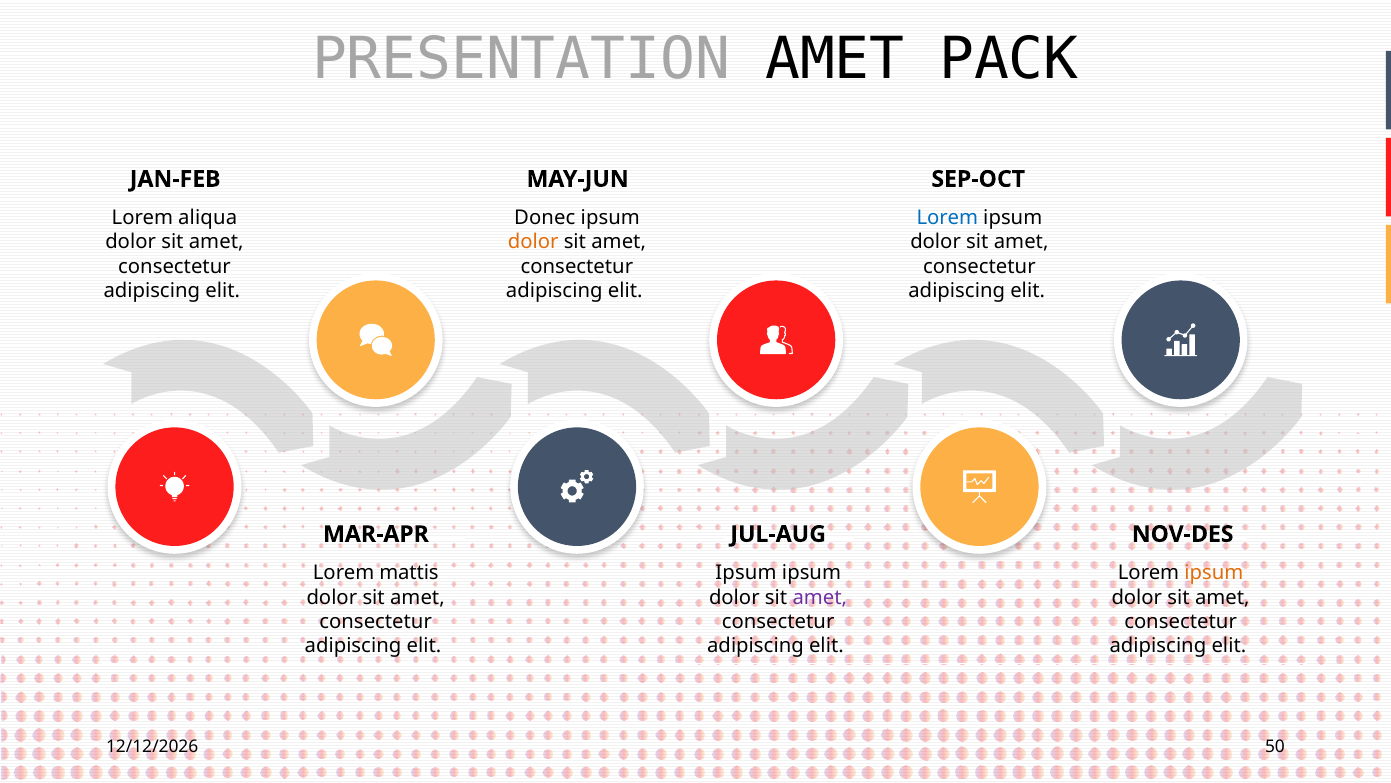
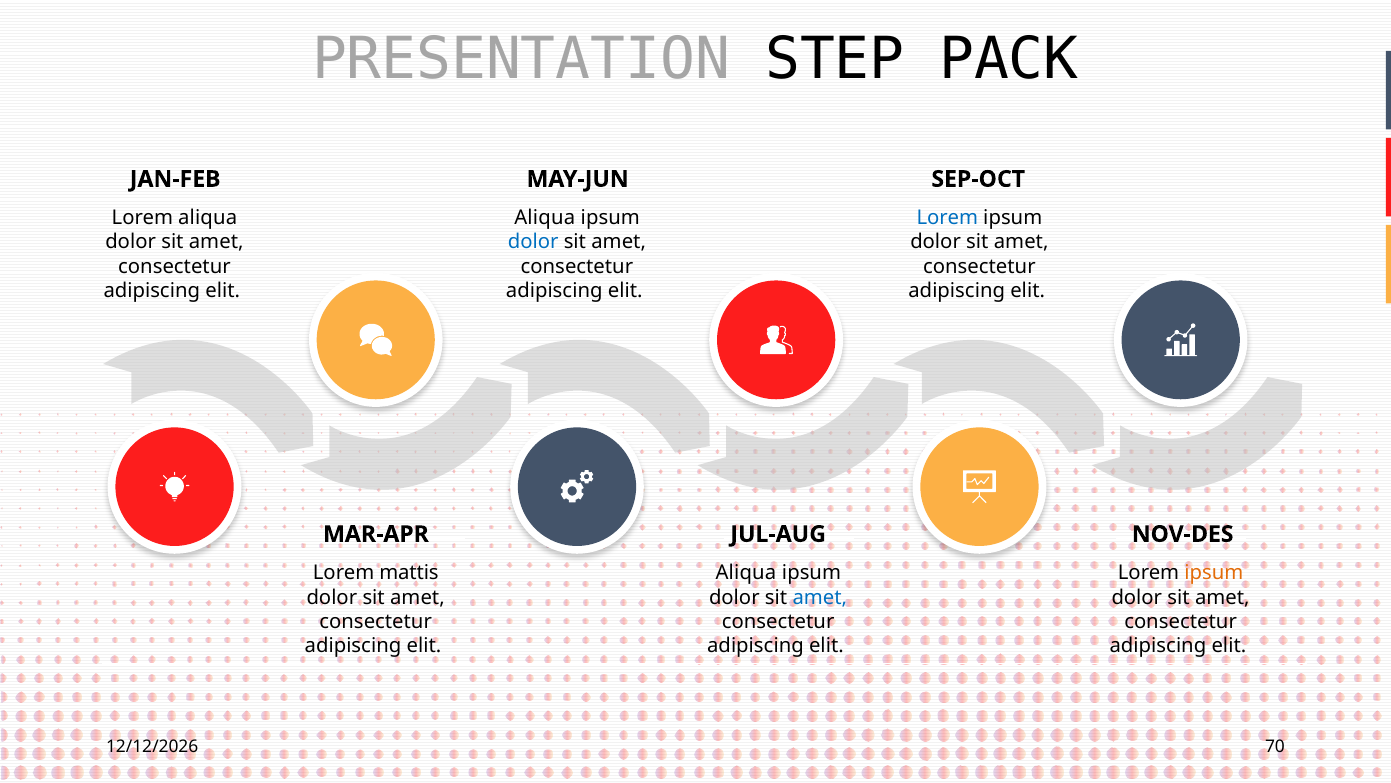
PRESENTATION AMET: AMET -> STEP
Donec at (545, 218): Donec -> Aliqua
dolor at (533, 242) colour: orange -> blue
Ipsum at (746, 573): Ipsum -> Aliqua
amet at (820, 597) colour: purple -> blue
50: 50 -> 70
